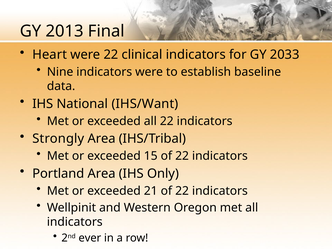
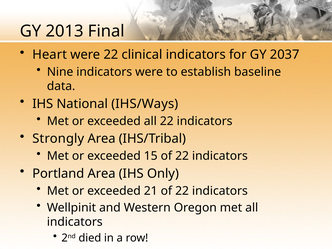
2033: 2033 -> 2037
IHS/Want: IHS/Want -> IHS/Ways
ever: ever -> died
